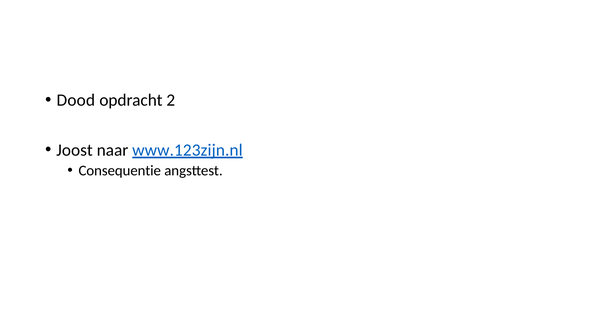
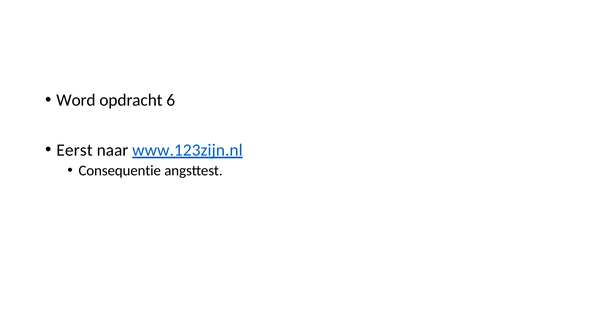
Dood: Dood -> Word
2: 2 -> 6
Joost: Joost -> Eerst
